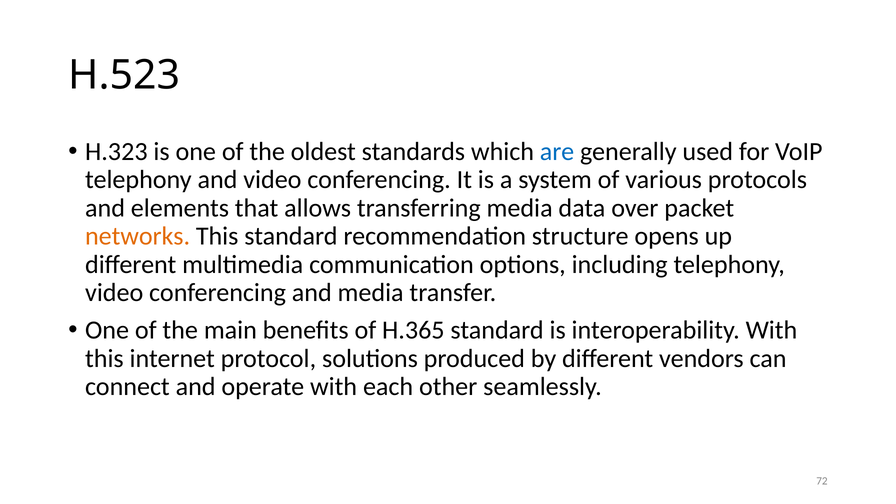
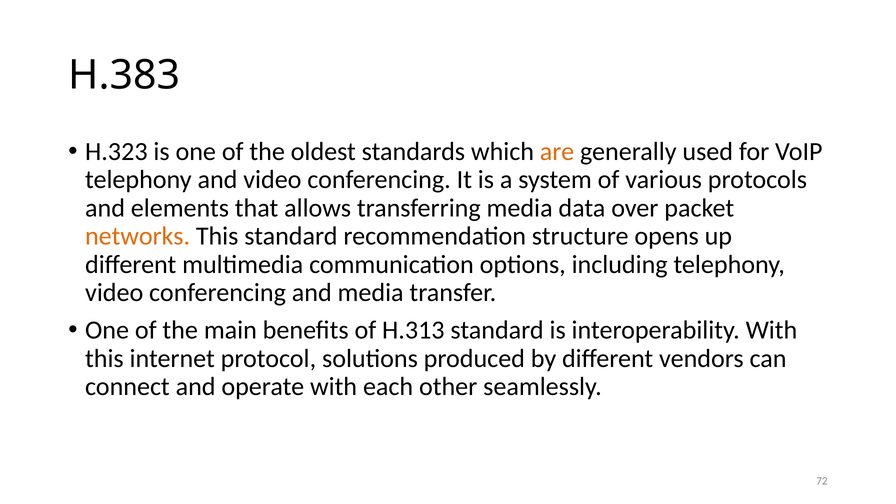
H.523: H.523 -> H.383
are colour: blue -> orange
H.365: H.365 -> H.313
